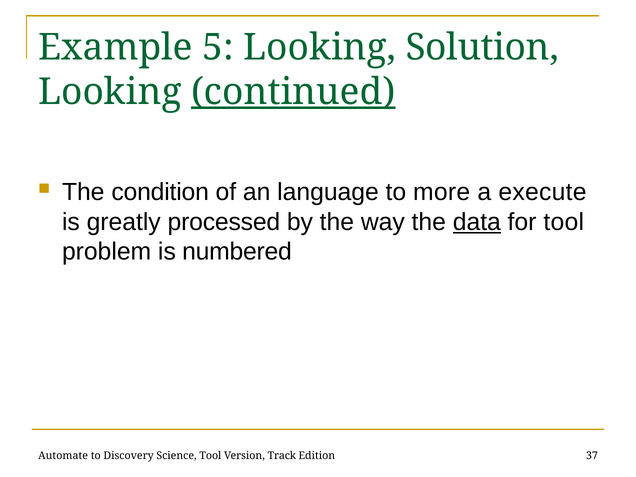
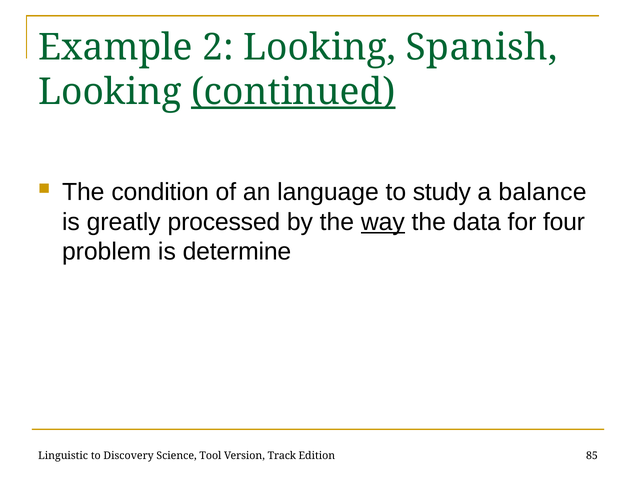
5: 5 -> 2
Solution: Solution -> Spanish
more: more -> study
execute: execute -> balance
way underline: none -> present
data underline: present -> none
for tool: tool -> four
numbered: numbered -> determine
Automate: Automate -> Linguistic
37: 37 -> 85
